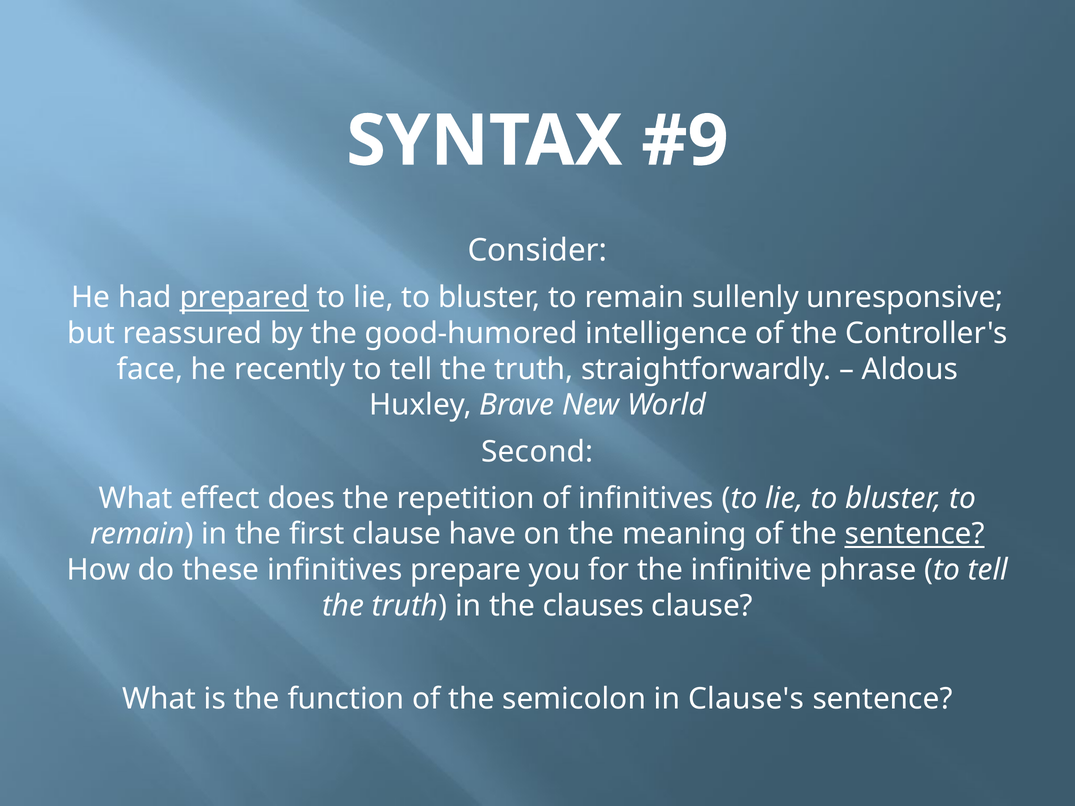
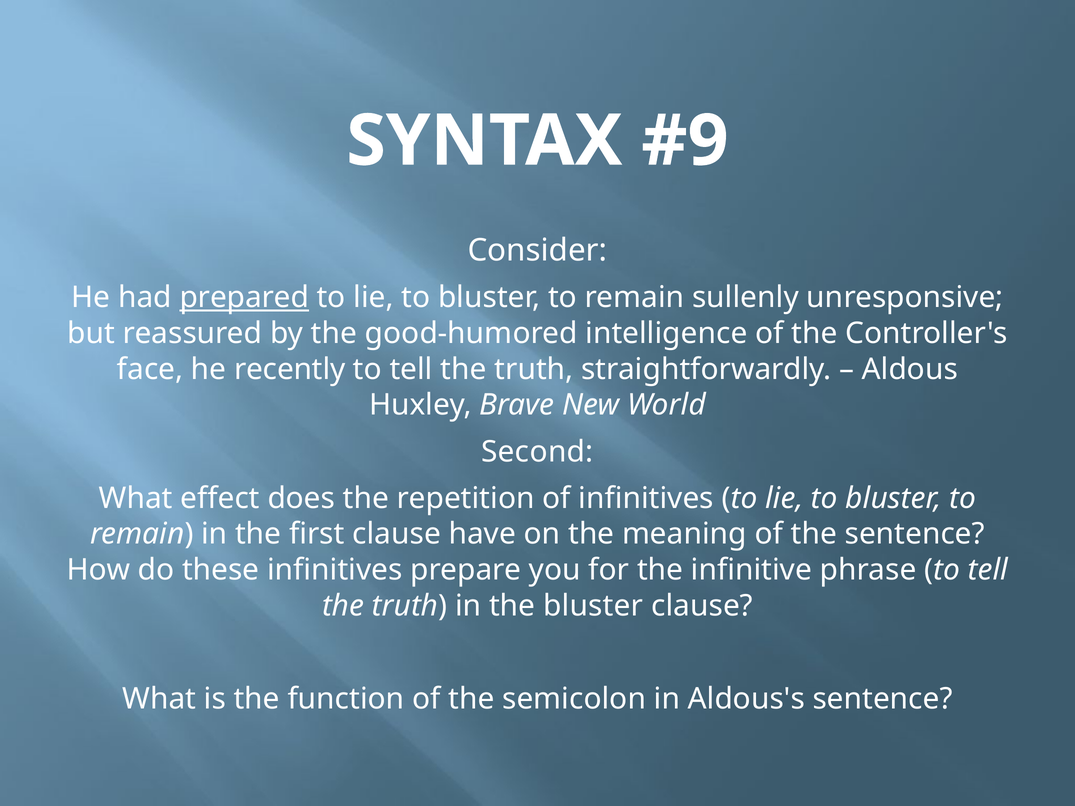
sentence at (915, 534) underline: present -> none
the clauses: clauses -> bluster
Clause's: Clause's -> Aldous's
